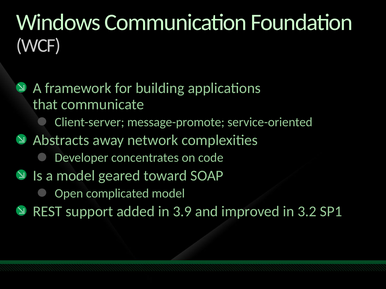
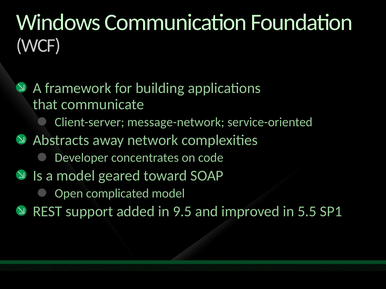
message-promote: message-promote -> message-network
3.9: 3.9 -> 9.5
3.2: 3.2 -> 5.5
